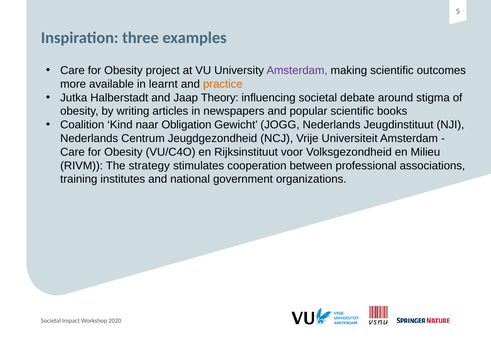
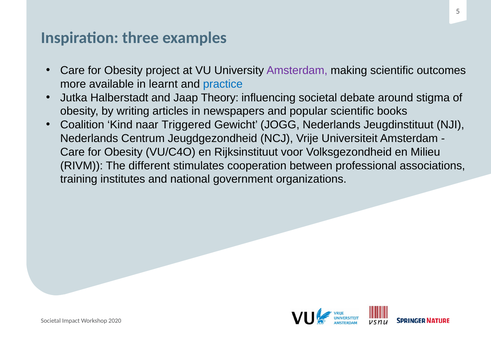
practice colour: orange -> blue
Obligation: Obligation -> Triggered
strategy: strategy -> different
